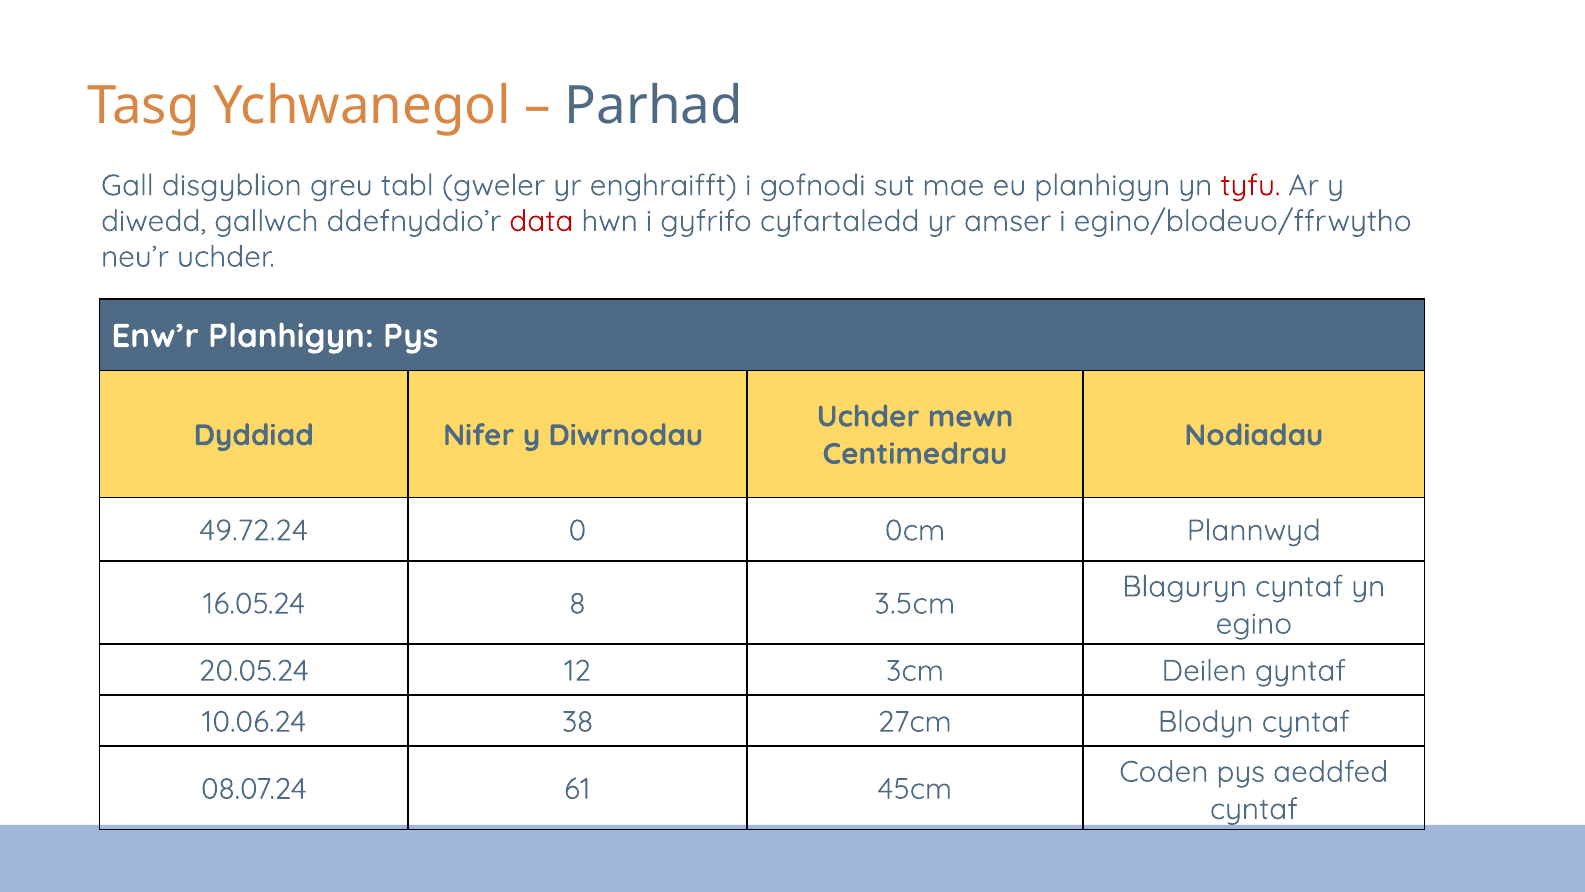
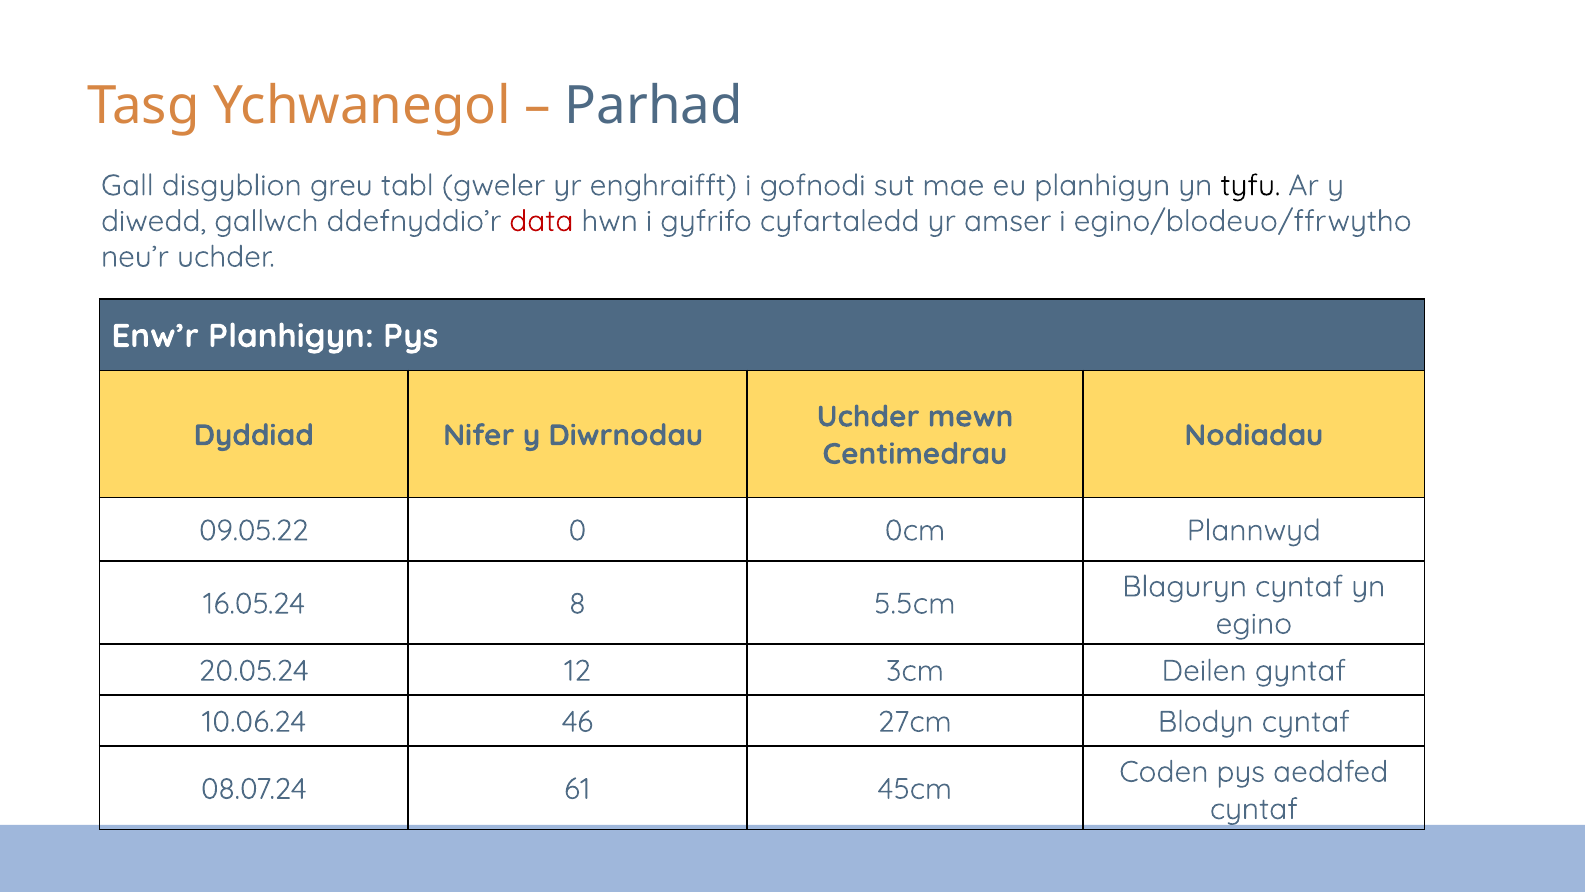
tyfu colour: red -> black
49.72.24: 49.72.24 -> 09.05.22
3.5cm: 3.5cm -> 5.5cm
38: 38 -> 46
